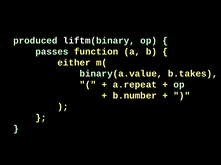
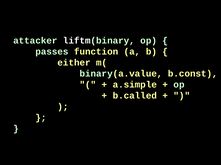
produced: produced -> attacker
b.takes: b.takes -> b.const
a.repeat: a.repeat -> a.simple
b.number: b.number -> b.called
